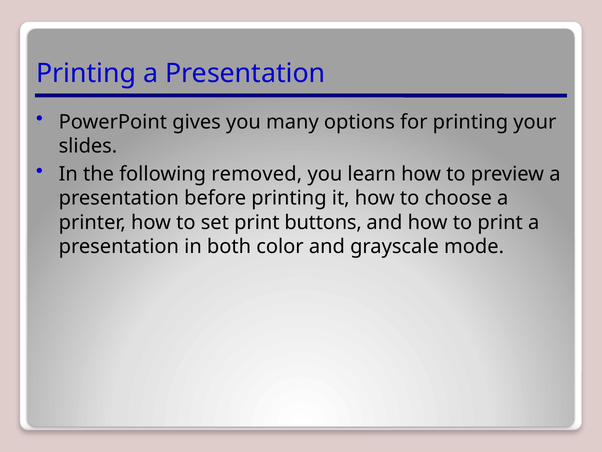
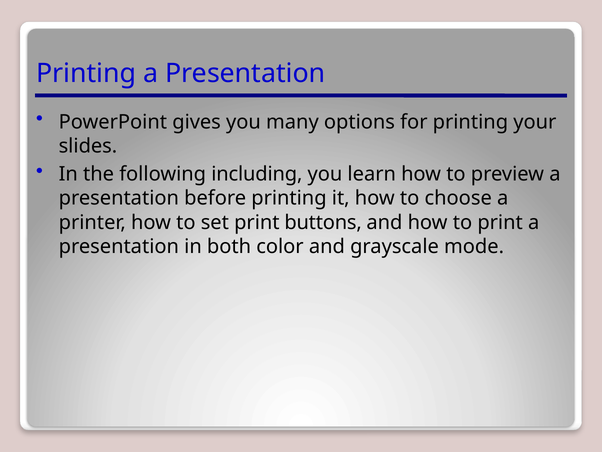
removed: removed -> including
